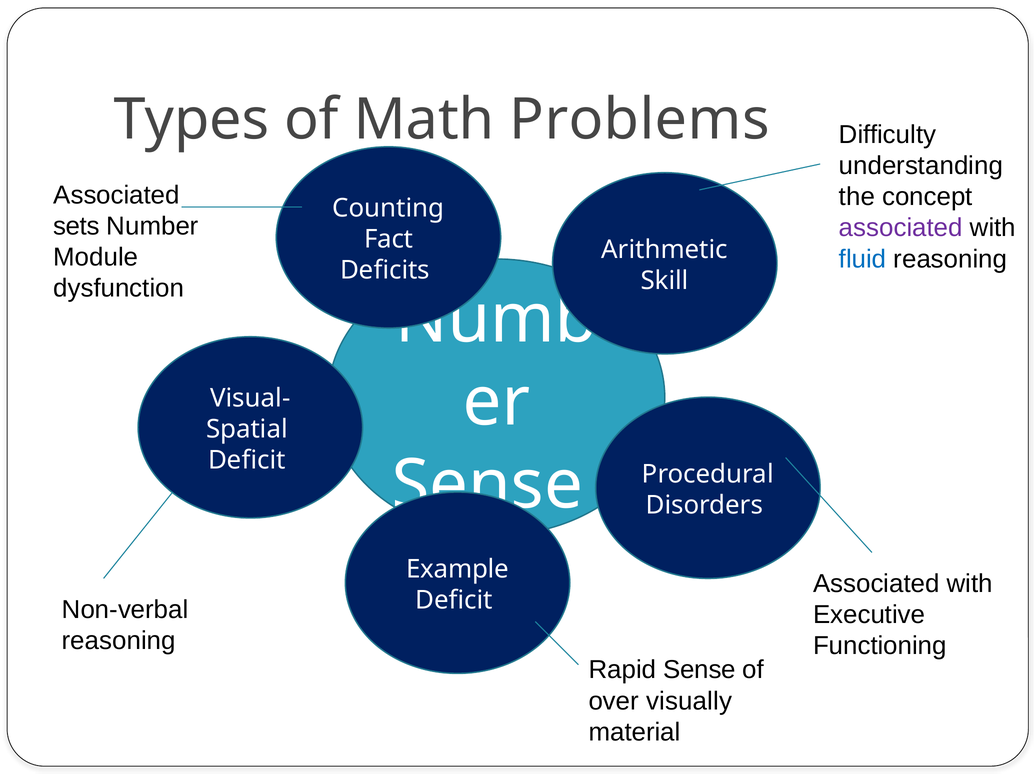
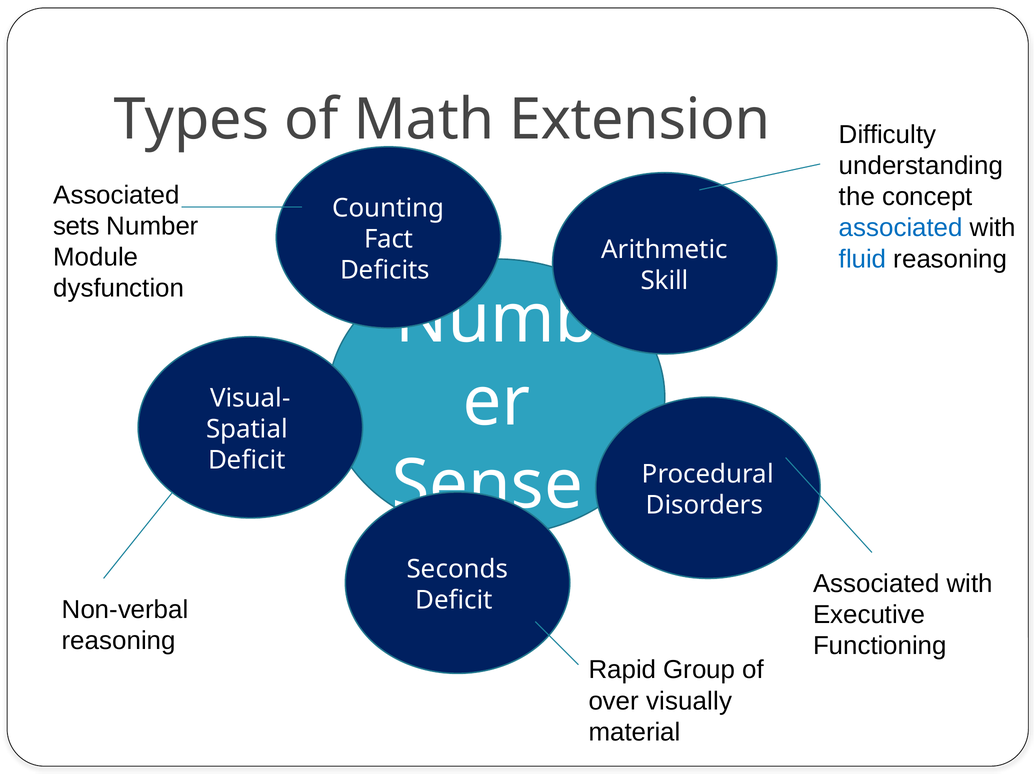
Problems: Problems -> Extension
associated at (901, 228) colour: purple -> blue
Example: Example -> Seconds
Rapid Sense: Sense -> Group
